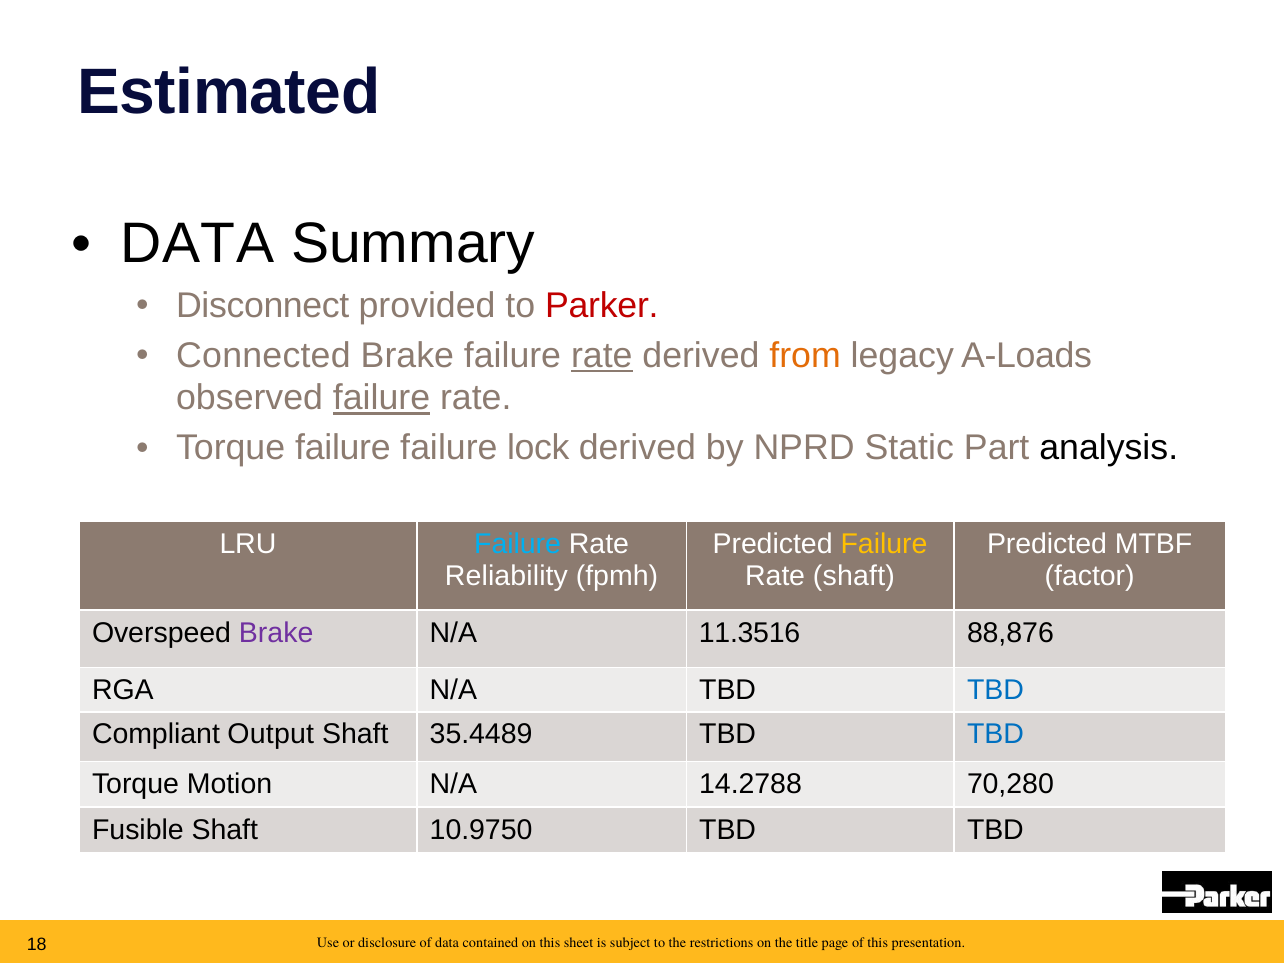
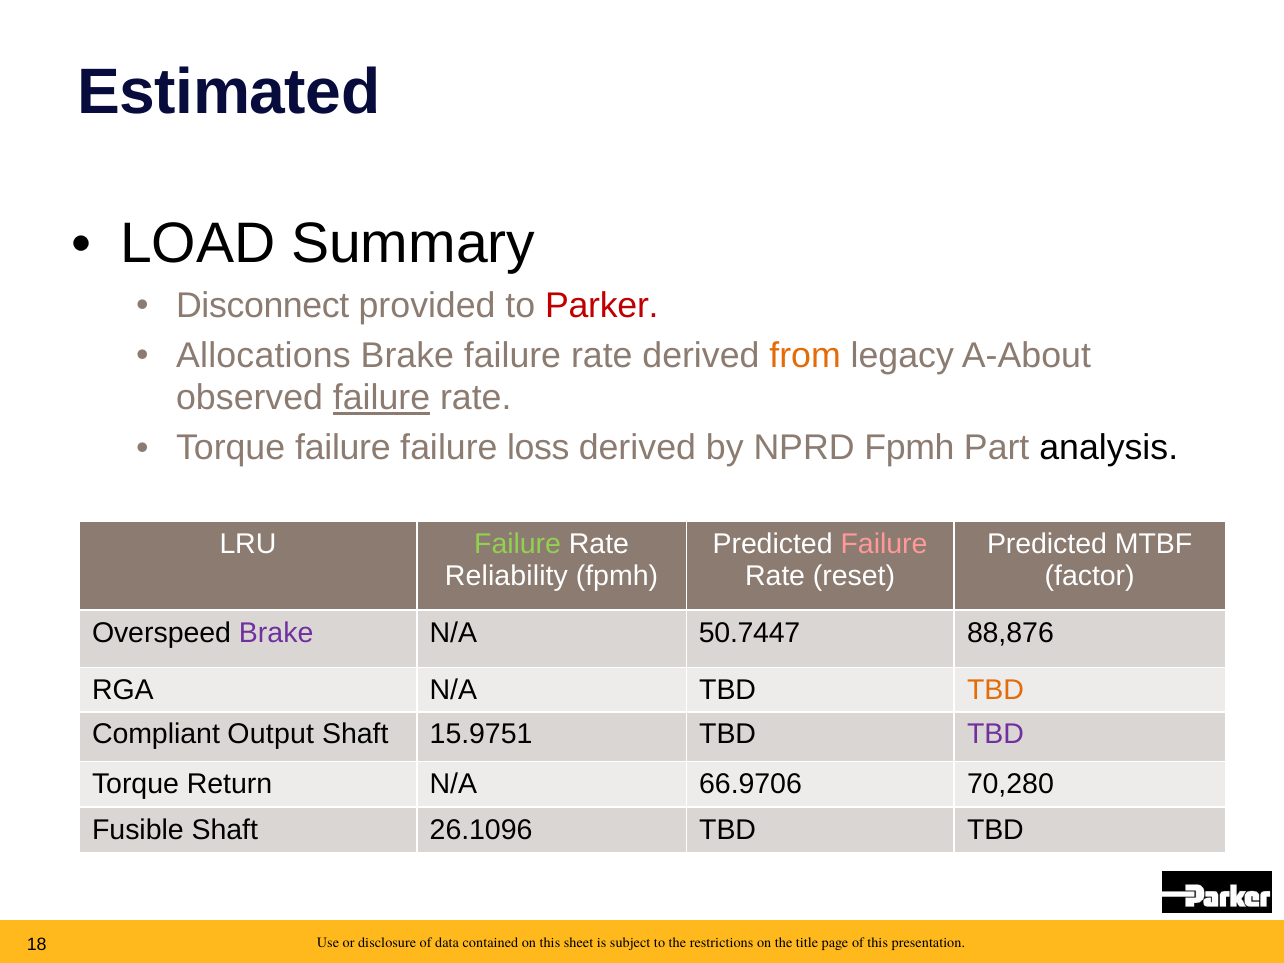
DATA at (197, 244): DATA -> LOAD
Connected: Connected -> Allocations
rate at (602, 355) underline: present -> none
A-Loads: A-Loads -> A-About
lock: lock -> loss
NPRD Static: Static -> Fpmh
Failure at (518, 544) colour: light blue -> light green
Failure at (884, 544) colour: yellow -> pink
Rate shaft: shaft -> reset
11.3516: 11.3516 -> 50.7447
TBD at (995, 690) colour: blue -> orange
35.4489: 35.4489 -> 15.9751
TBD at (995, 735) colour: blue -> purple
Motion: Motion -> Return
14.2788: 14.2788 -> 66.9706
10.9750: 10.9750 -> 26.1096
